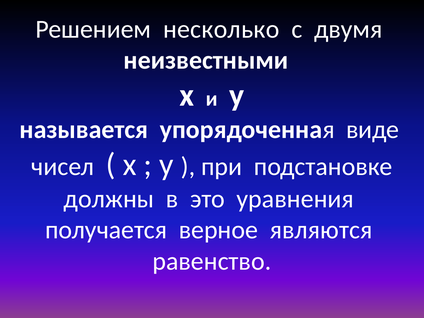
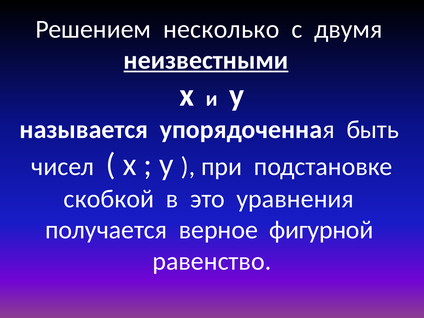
неизвестными underline: none -> present
виде: виде -> быть
должны: должны -> скобкой
являются: являются -> фигурной
